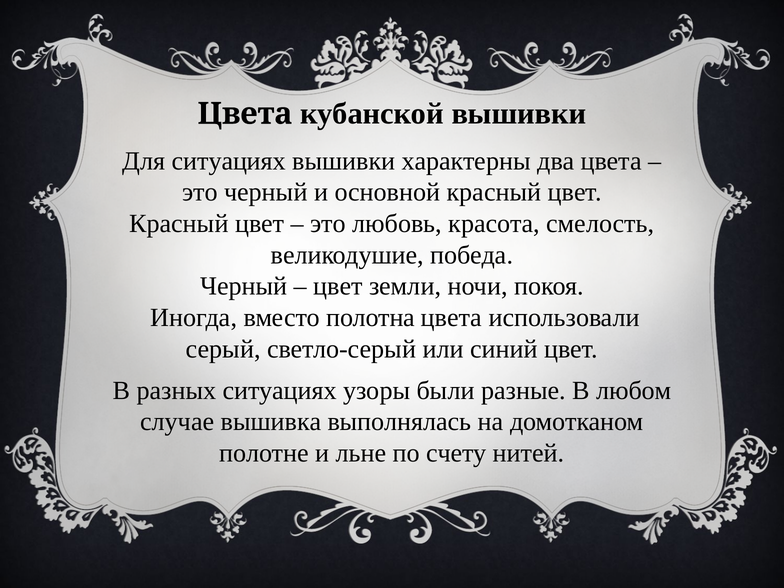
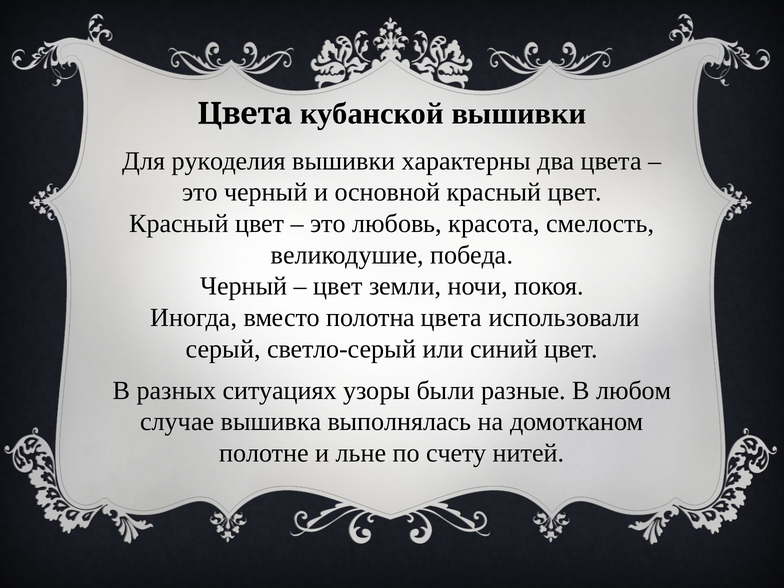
Для ситуациях: ситуациях -> рукоделия
